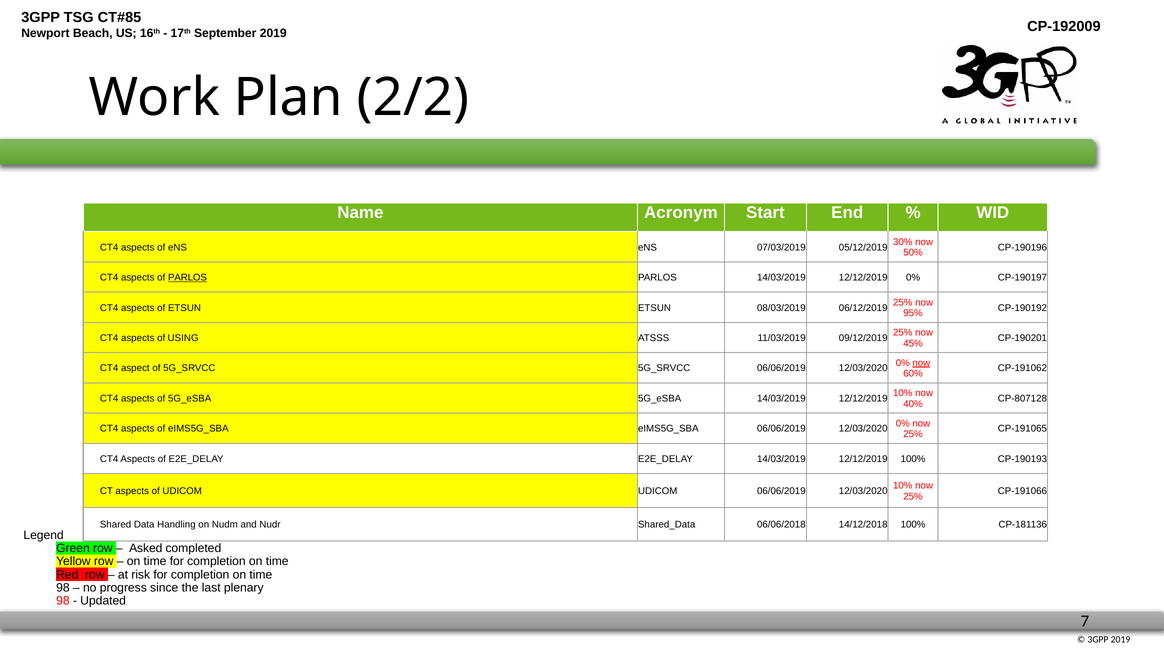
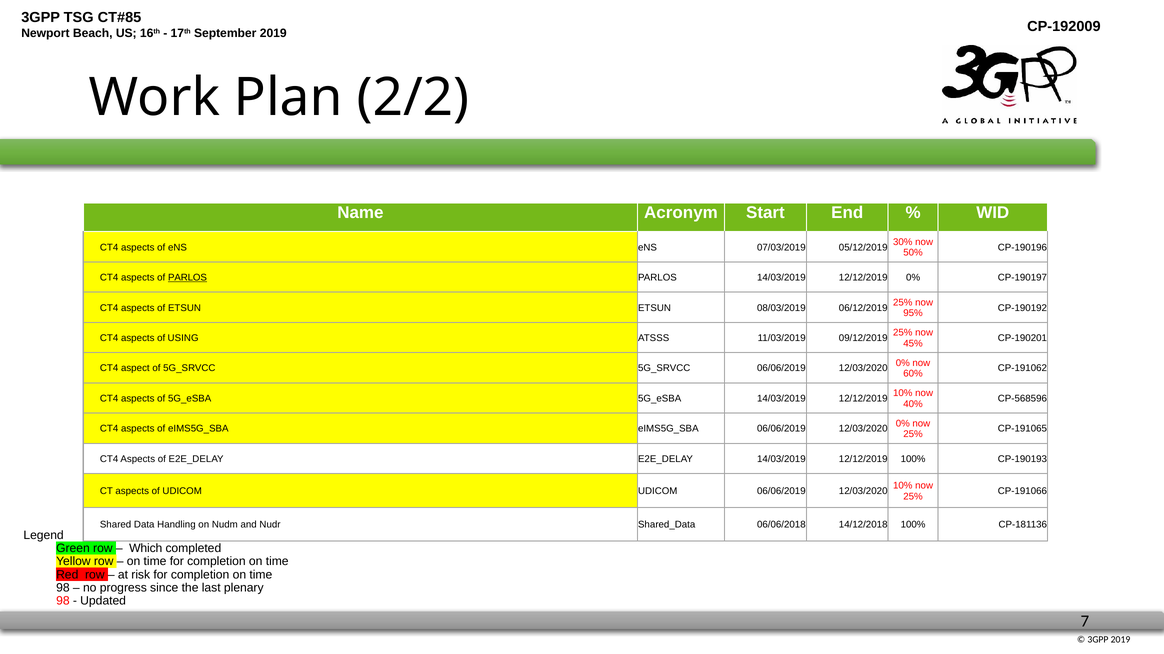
now at (921, 363) underline: present -> none
CP-807128: CP-807128 -> CP-568596
Asked: Asked -> Which
